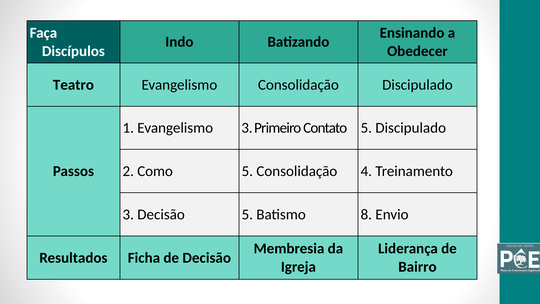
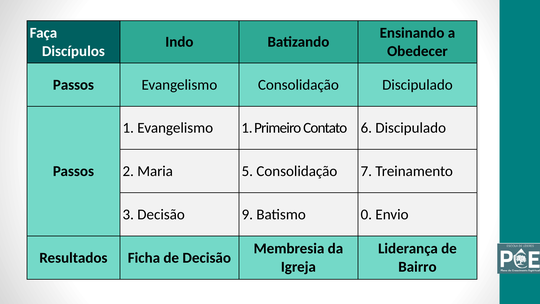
Teatro at (73, 85): Teatro -> Passos
Evangelismo 3: 3 -> 1
Contato 5: 5 -> 6
Como: Como -> Maria
4: 4 -> 7
Decisão 5: 5 -> 9
8: 8 -> 0
